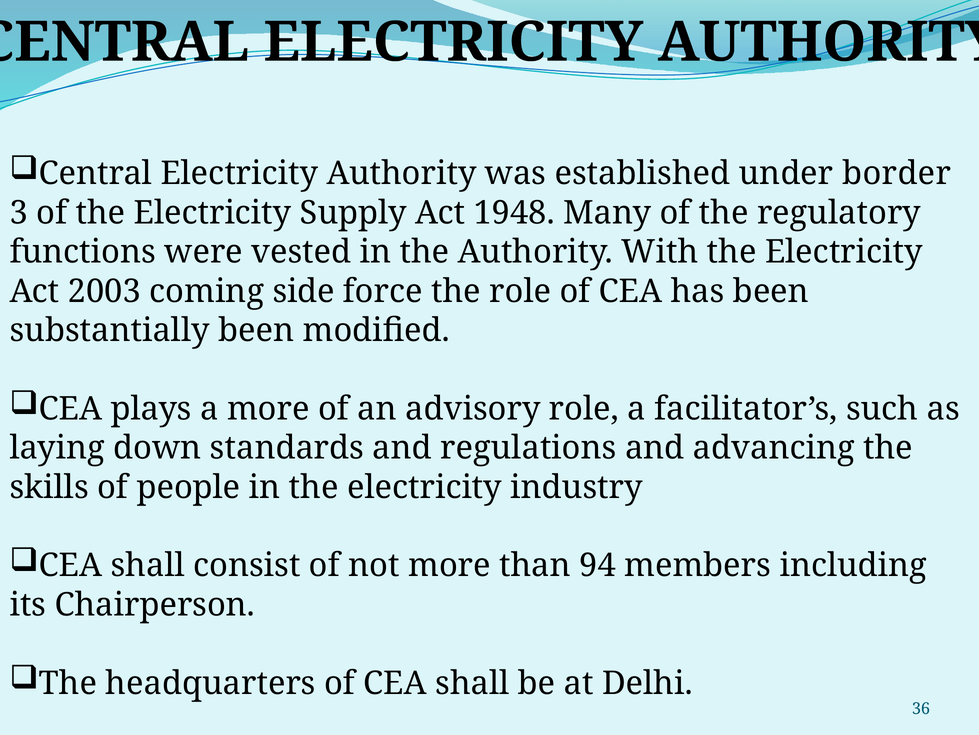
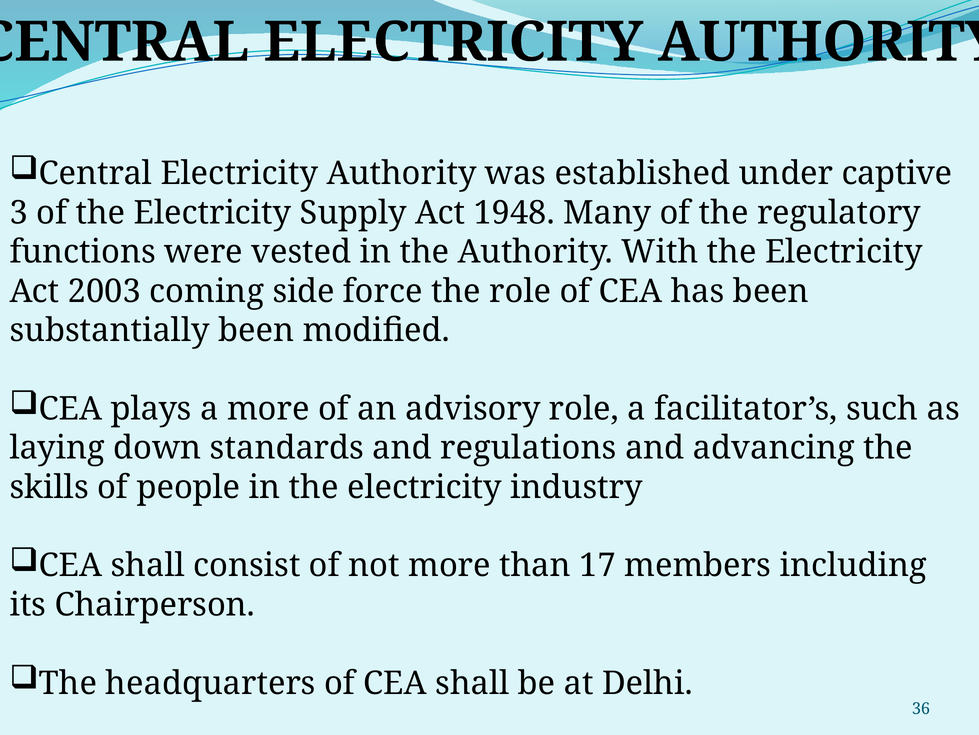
border: border -> captive
94: 94 -> 17
